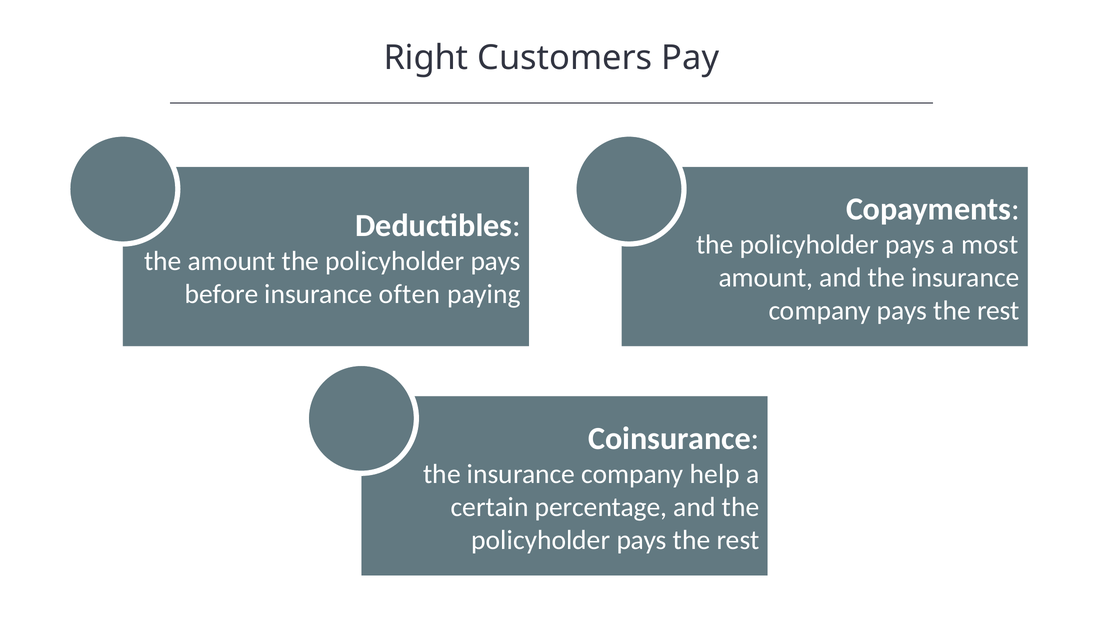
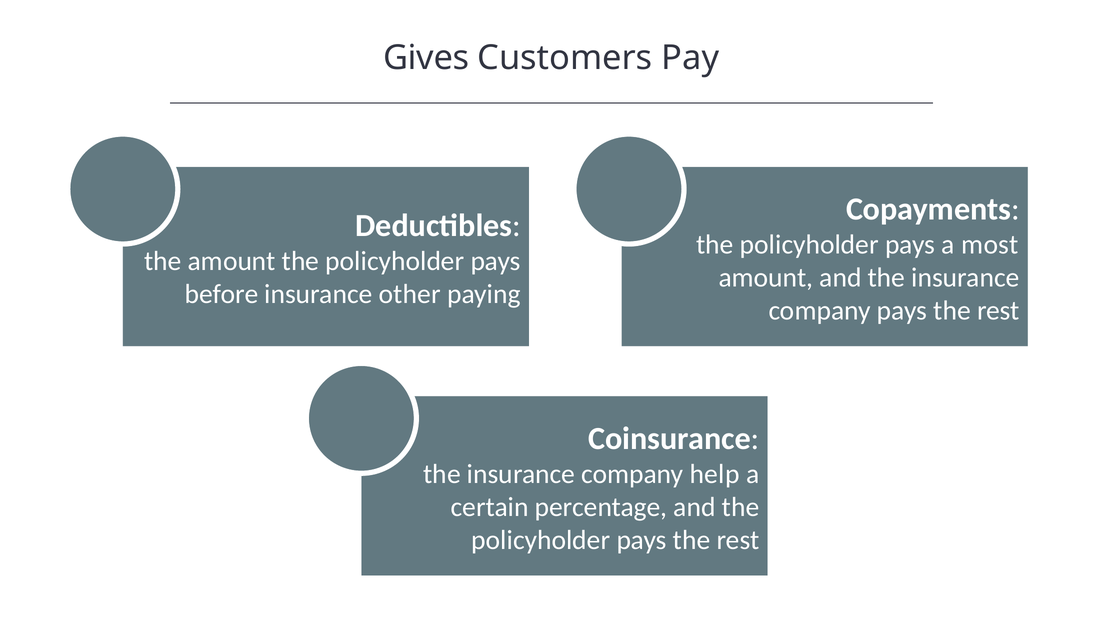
Right: Right -> Gives
often: often -> other
